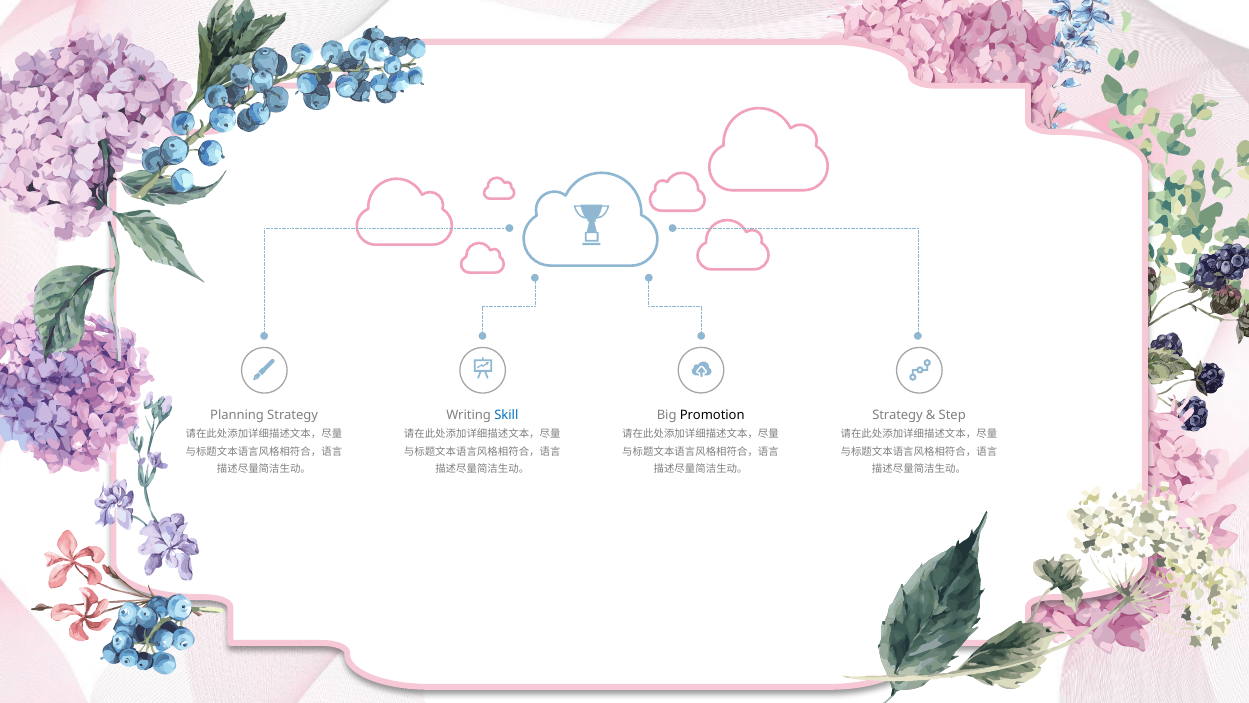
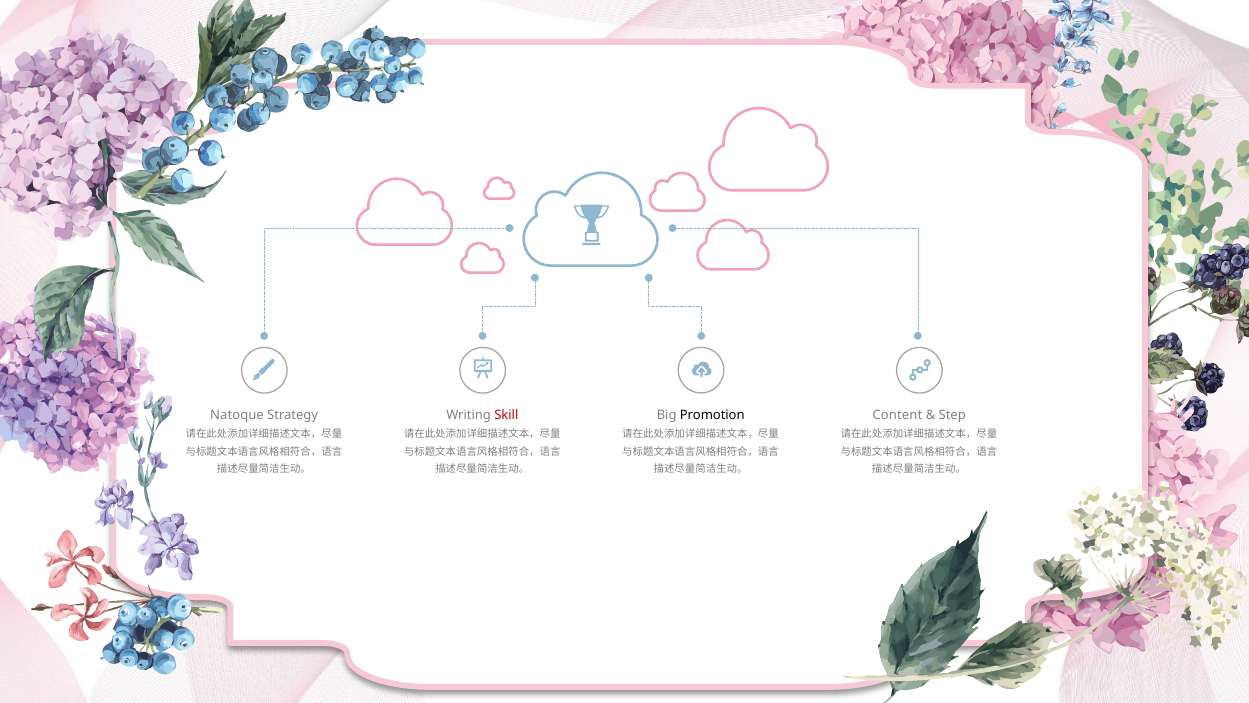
Planning: Planning -> Natoque
Skill colour: blue -> red
Strategy at (897, 415): Strategy -> Content
